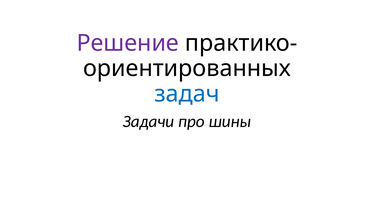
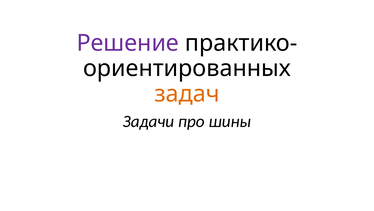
задач colour: blue -> orange
